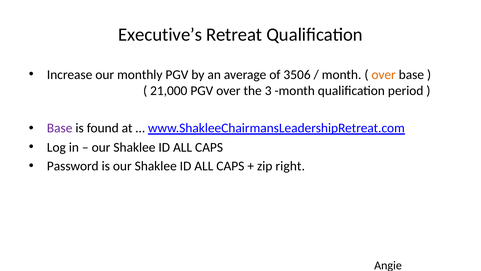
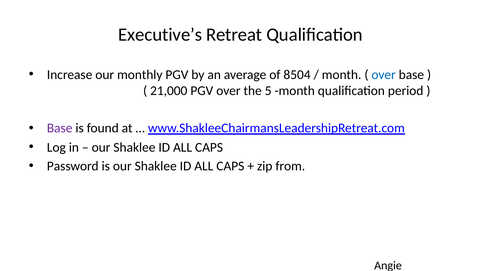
3506: 3506 -> 8504
over at (384, 75) colour: orange -> blue
3: 3 -> 5
right: right -> from
